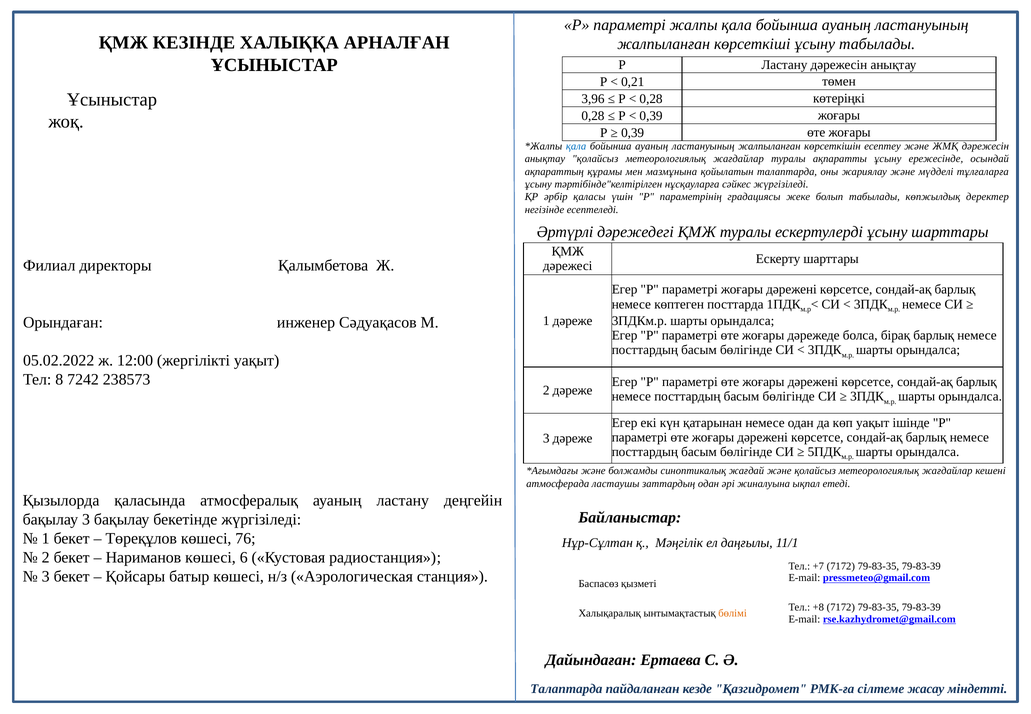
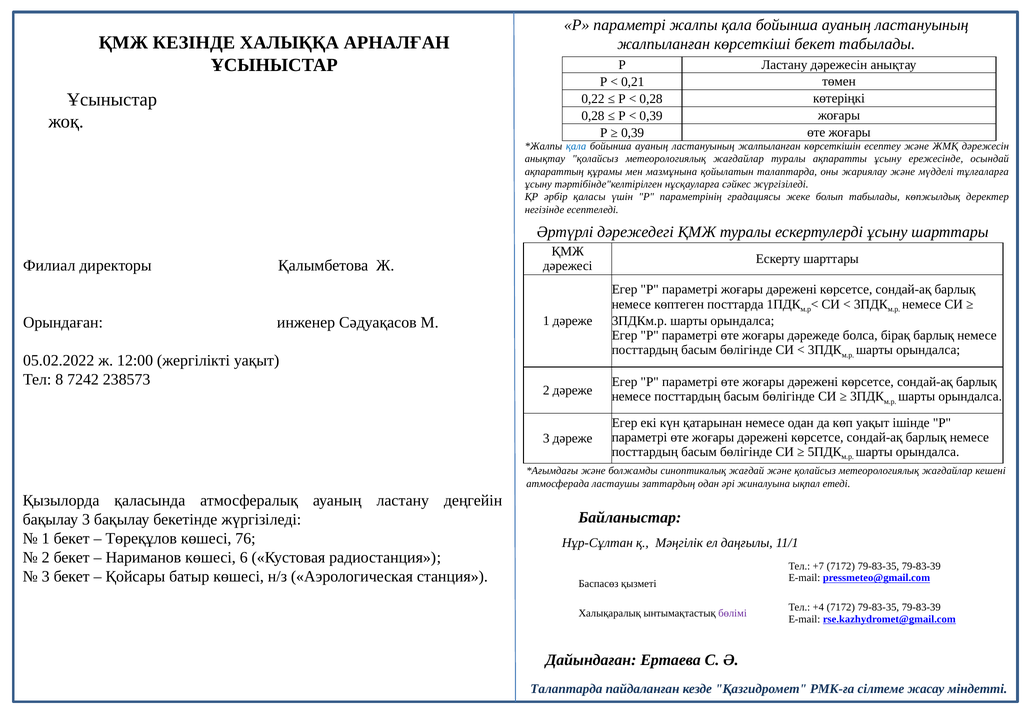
көрсеткіші ұсыну: ұсыну -> бекет
3,96: 3,96 -> 0,22
+8: +8 -> +4
бөлімі colour: orange -> purple
